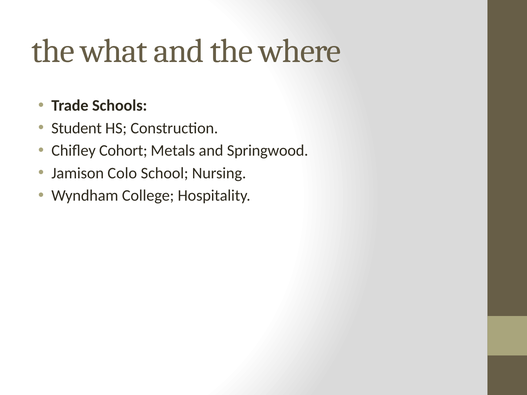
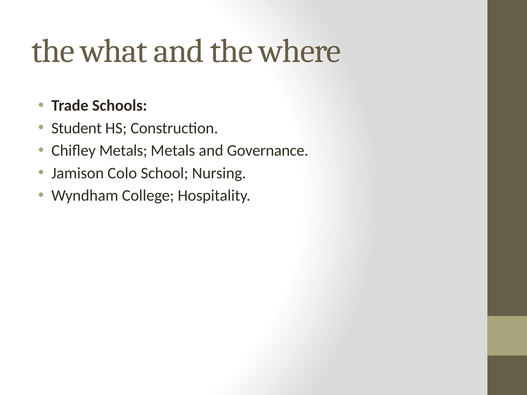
Chifley Cohort: Cohort -> Metals
Springwood: Springwood -> Governance
